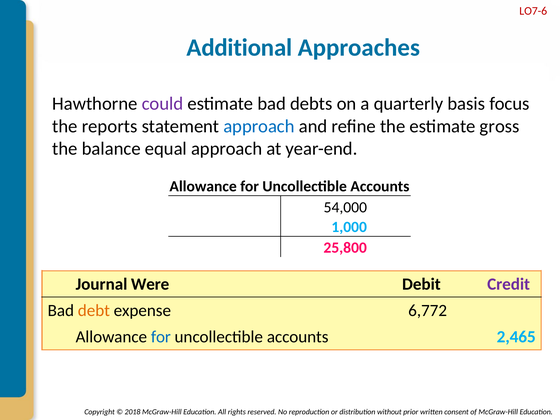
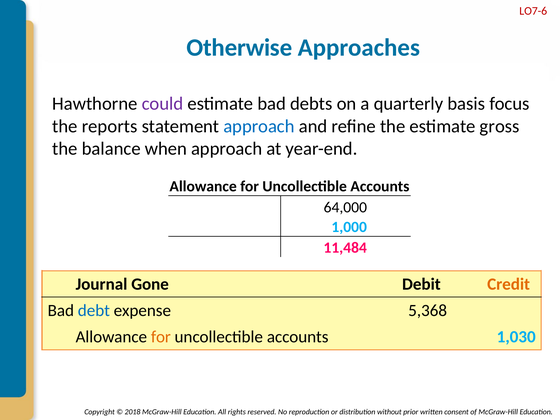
Additional: Additional -> Otherwise
equal: equal -> when
54,000: 54,000 -> 64,000
25,800: 25,800 -> 11,484
Were: Were -> Gone
Credit colour: purple -> orange
debt colour: orange -> blue
6,772: 6,772 -> 5,368
for at (161, 337) colour: blue -> orange
2,465: 2,465 -> 1,030
